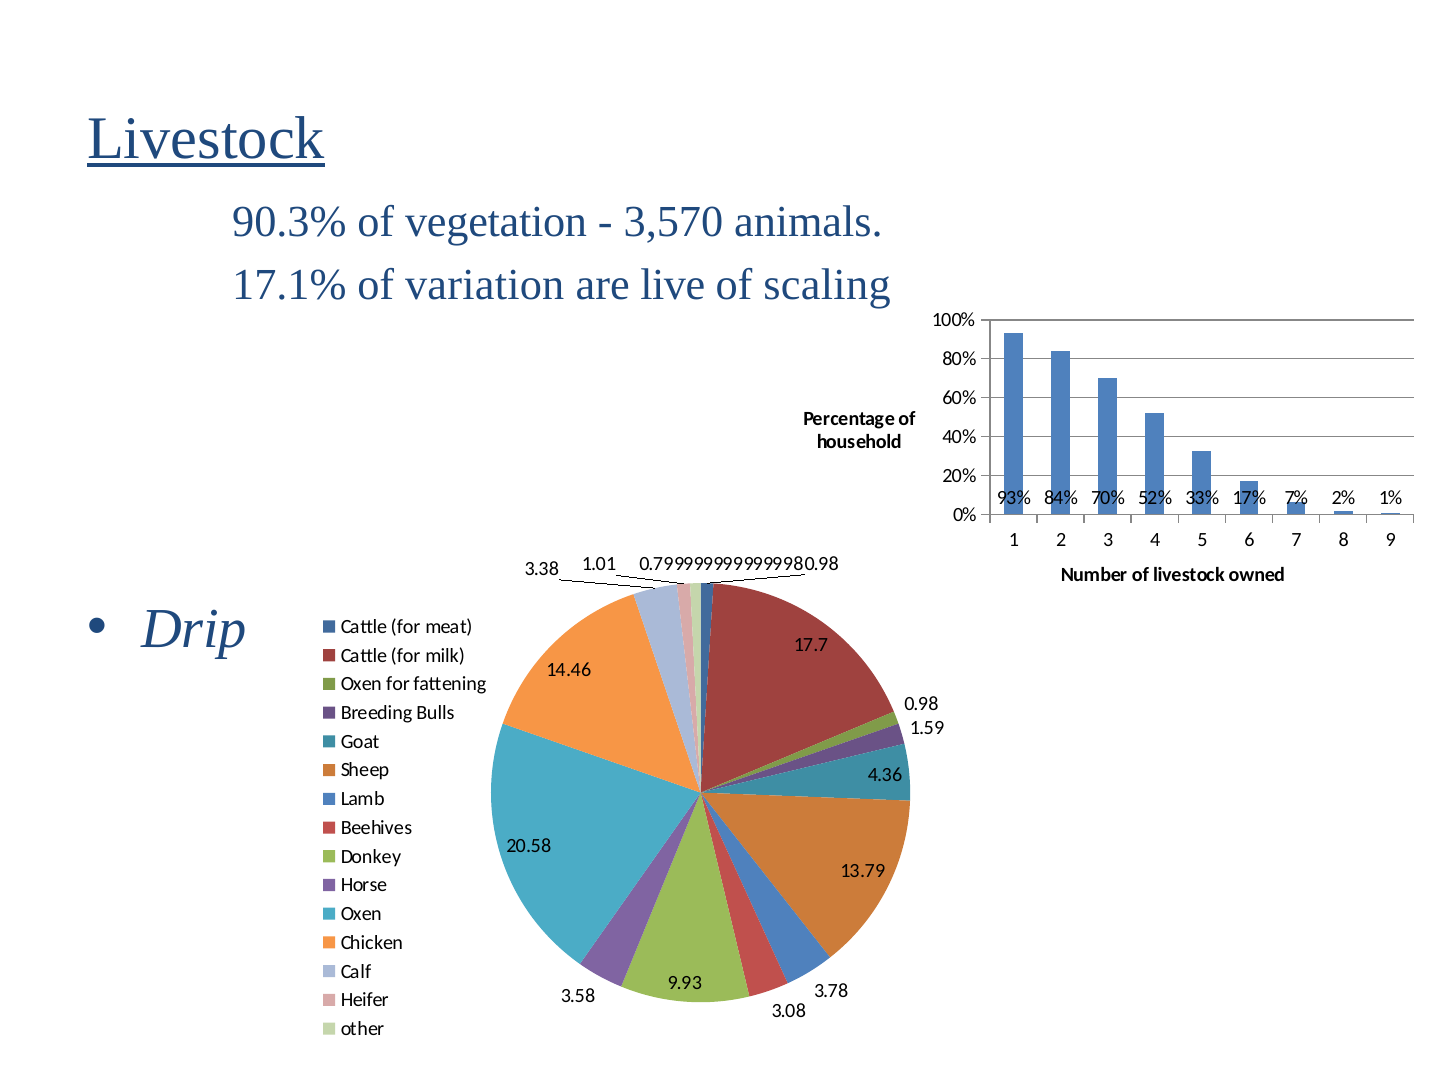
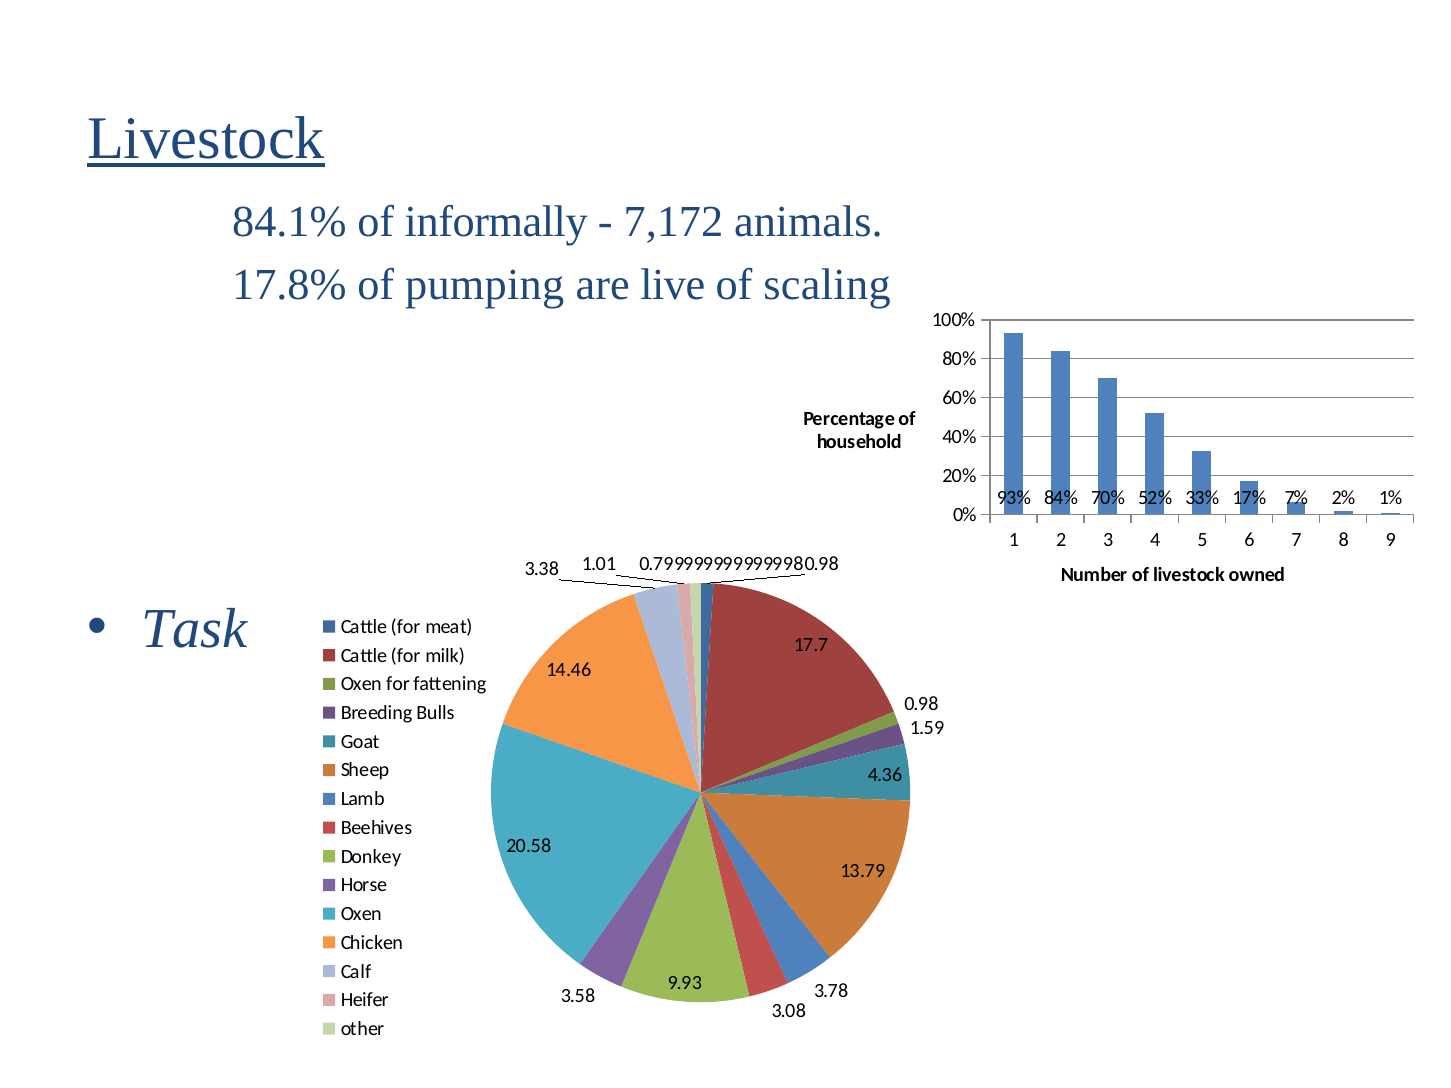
90.3%: 90.3% -> 84.1%
vegetation: vegetation -> informally
3,570: 3,570 -> 7,172
17.1%: 17.1% -> 17.8%
variation: variation -> pumping
Drip: Drip -> Task
